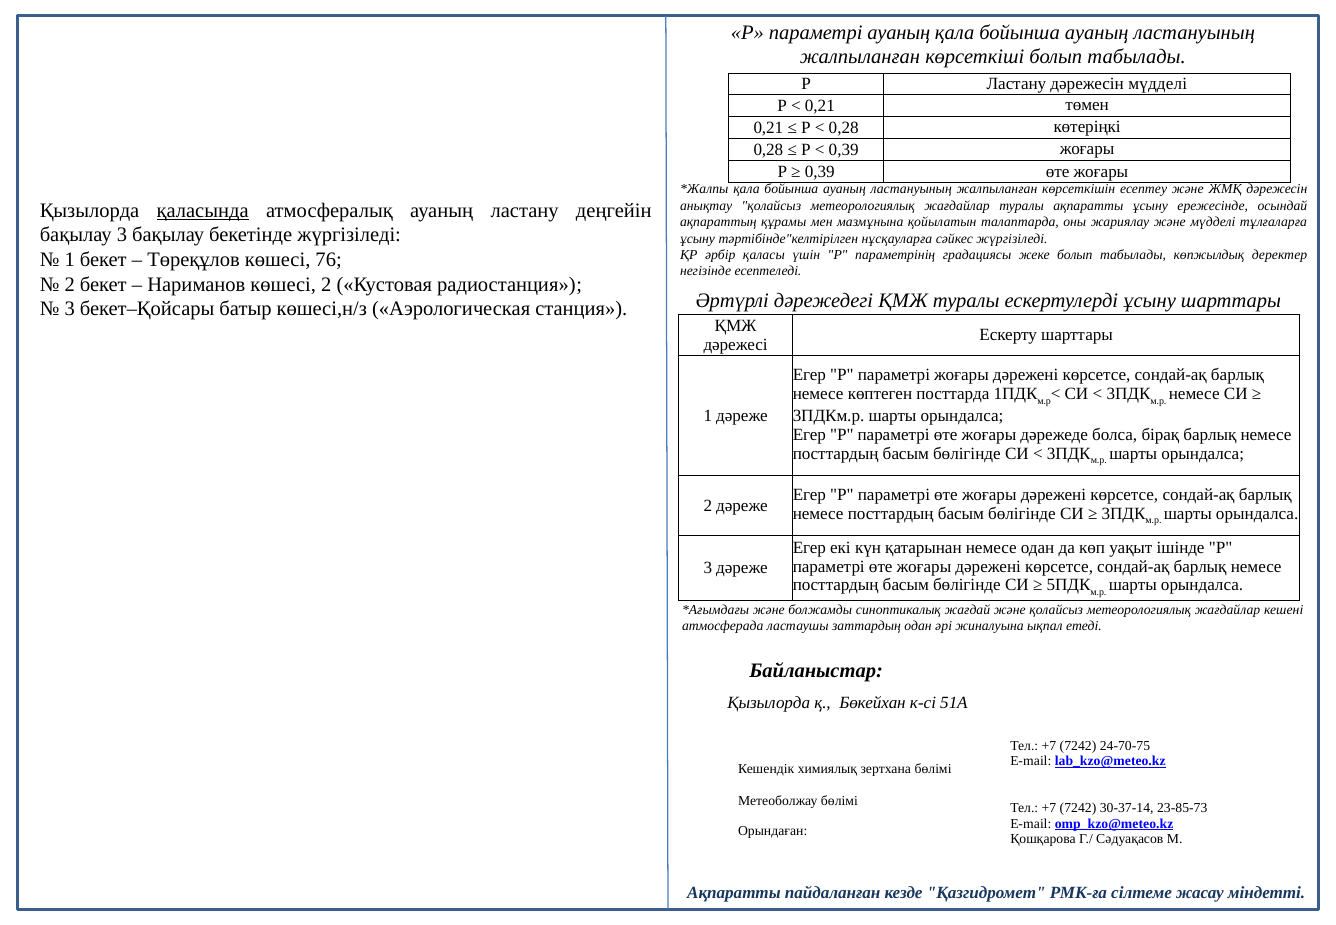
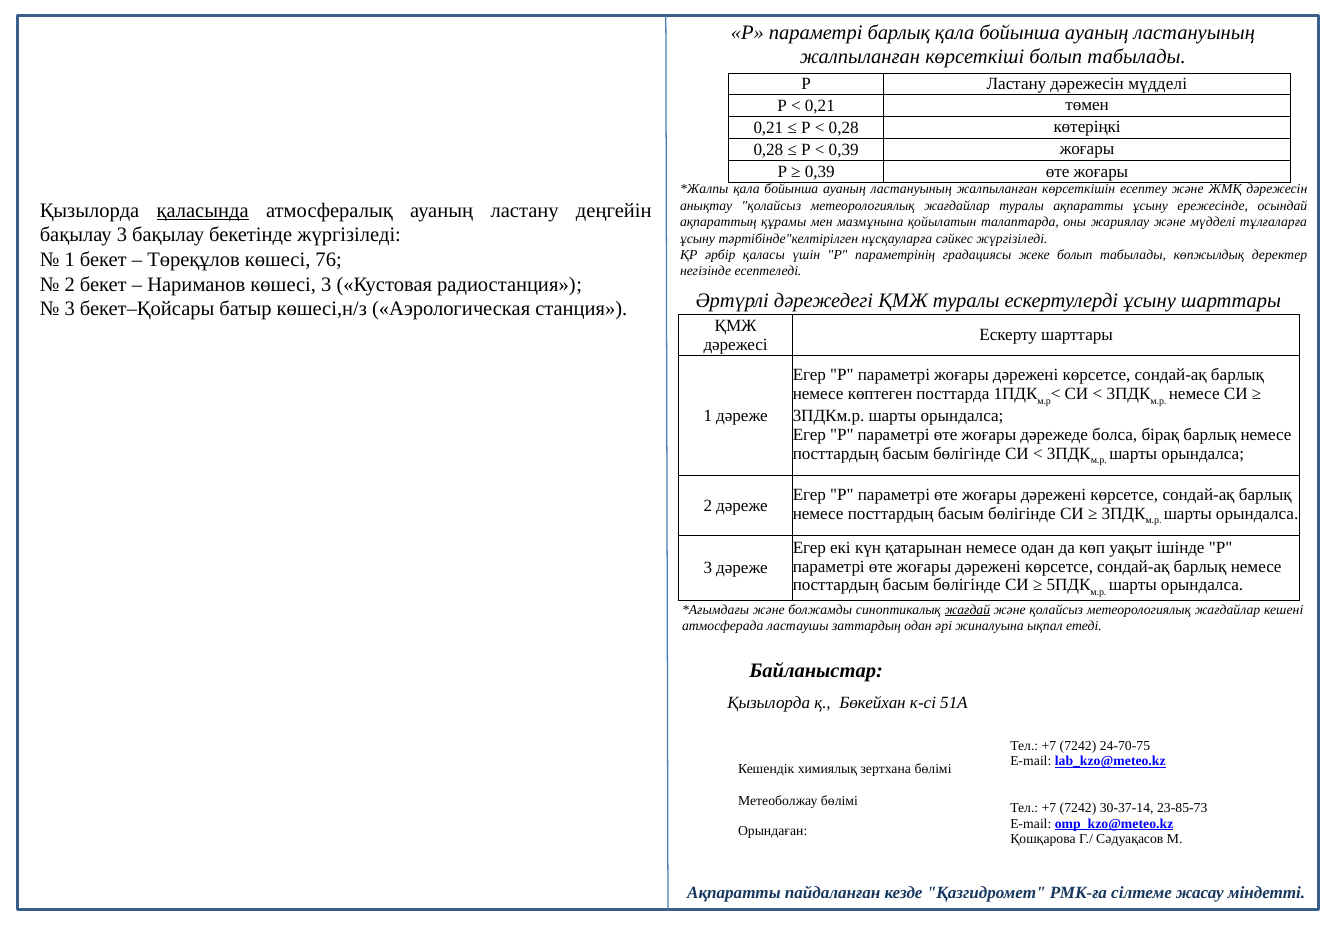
параметрі ауаның: ауаның -> барлық
көшесі 2: 2 -> 3
жағдай underline: none -> present
